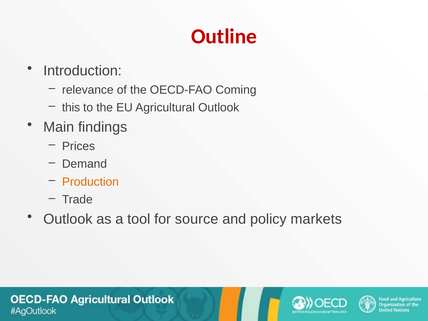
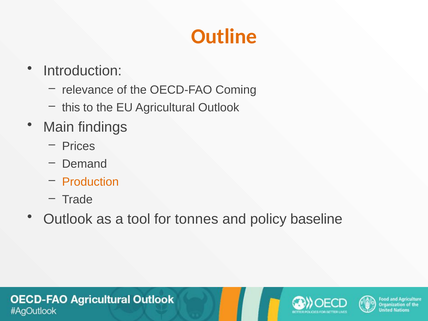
Outline colour: red -> orange
source: source -> tonnes
markets: markets -> baseline
